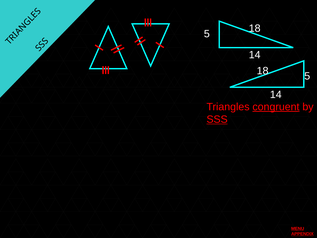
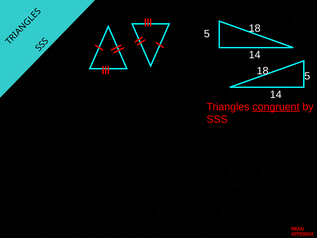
SSS underline: present -> none
